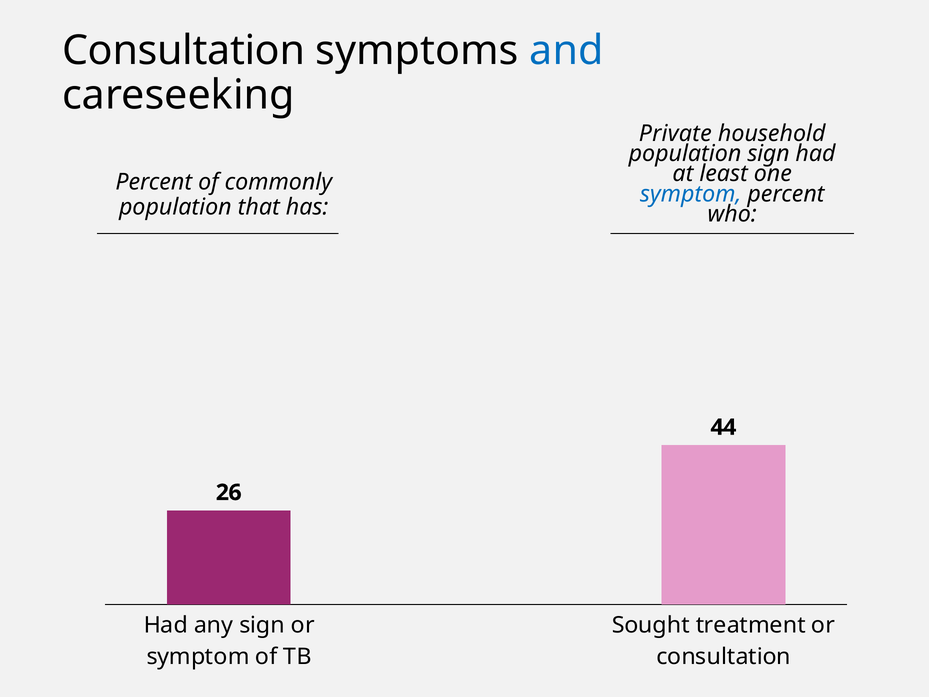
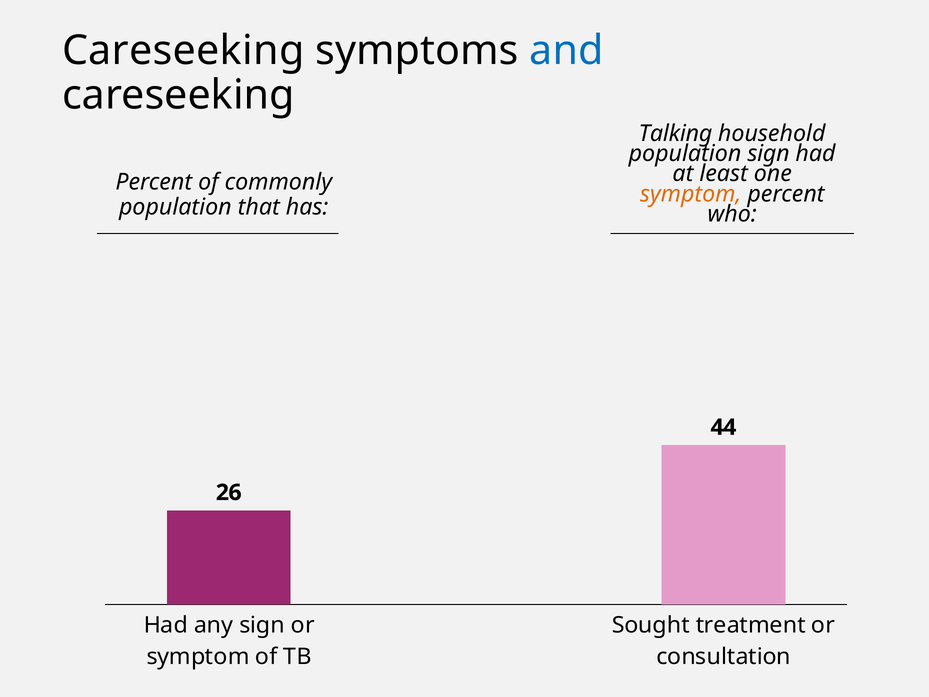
Consultation at (184, 51): Consultation -> Careseeking
Private: Private -> Talking
symptom at (691, 194) colour: blue -> orange
